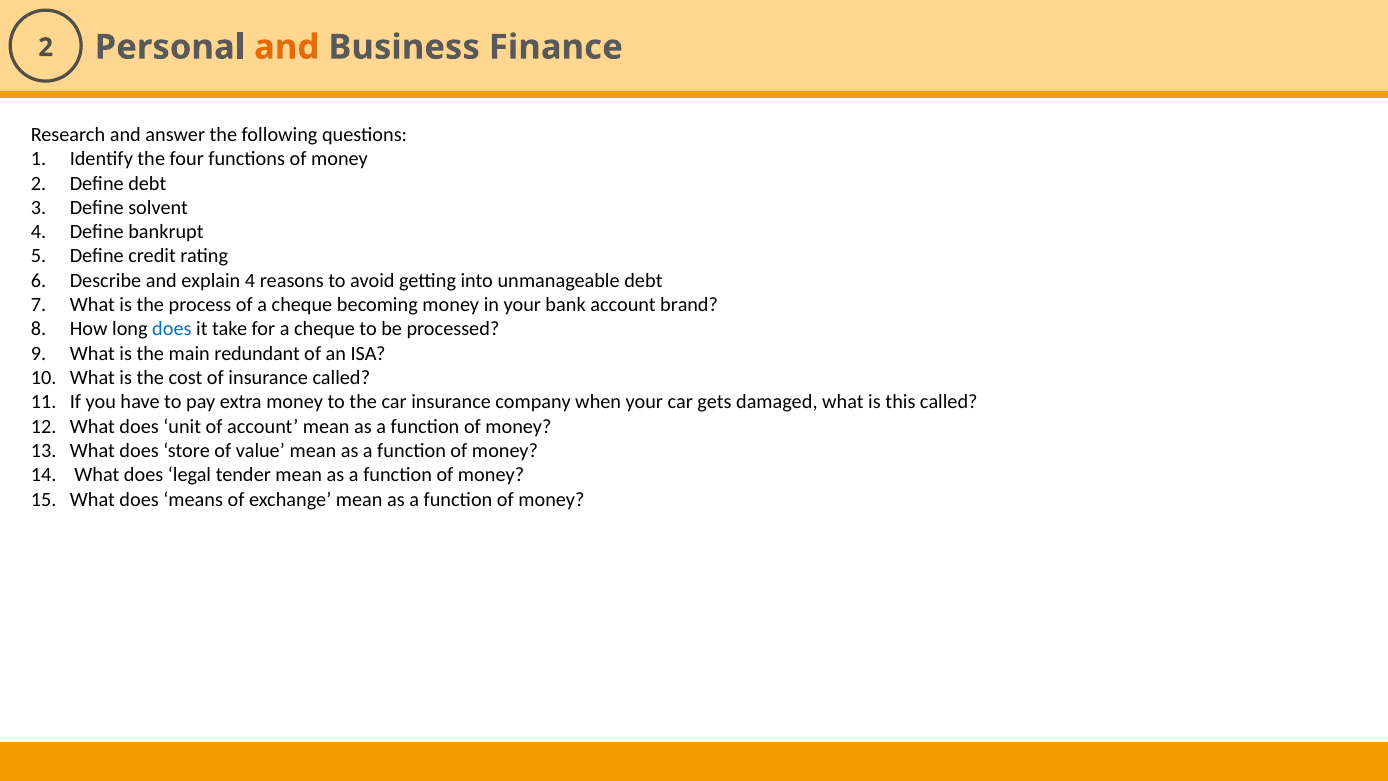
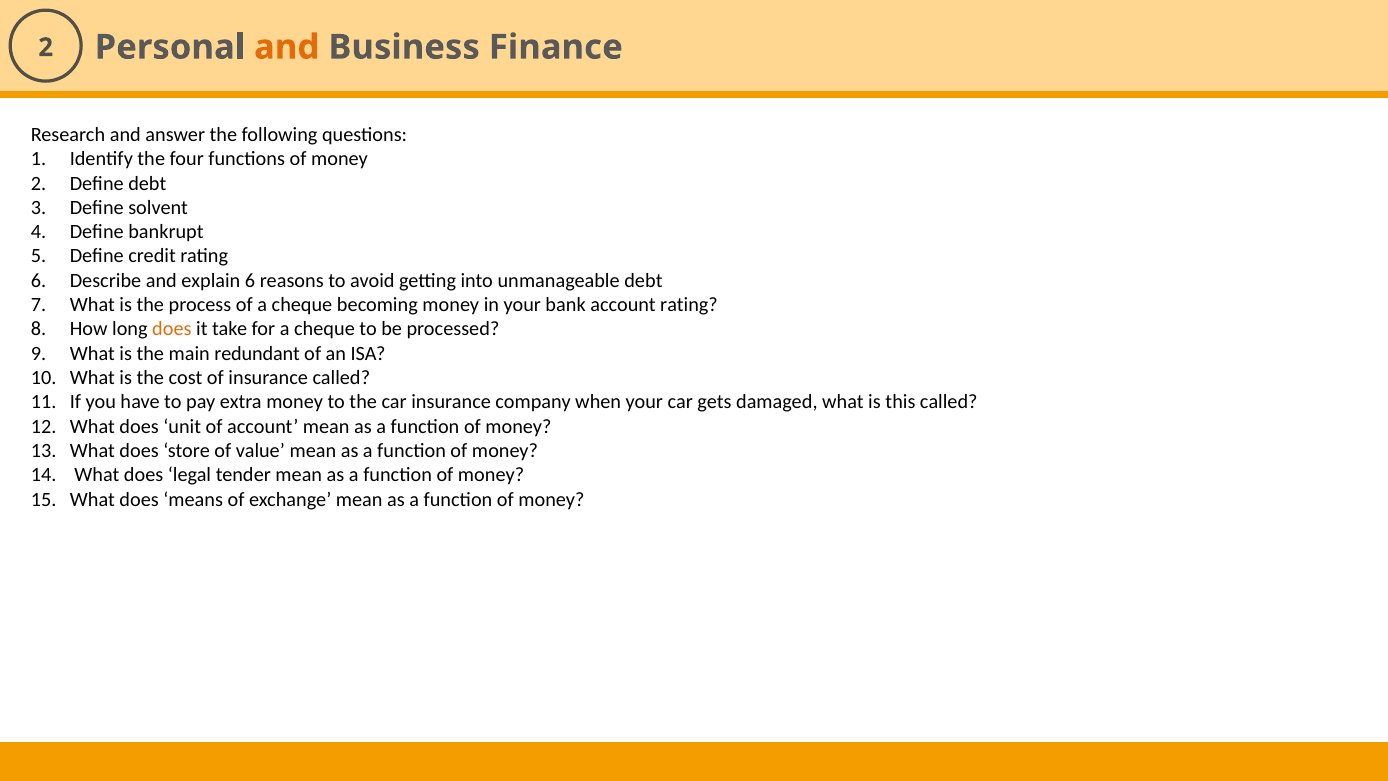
explain 4: 4 -> 6
account brand: brand -> rating
does at (172, 329) colour: blue -> orange
